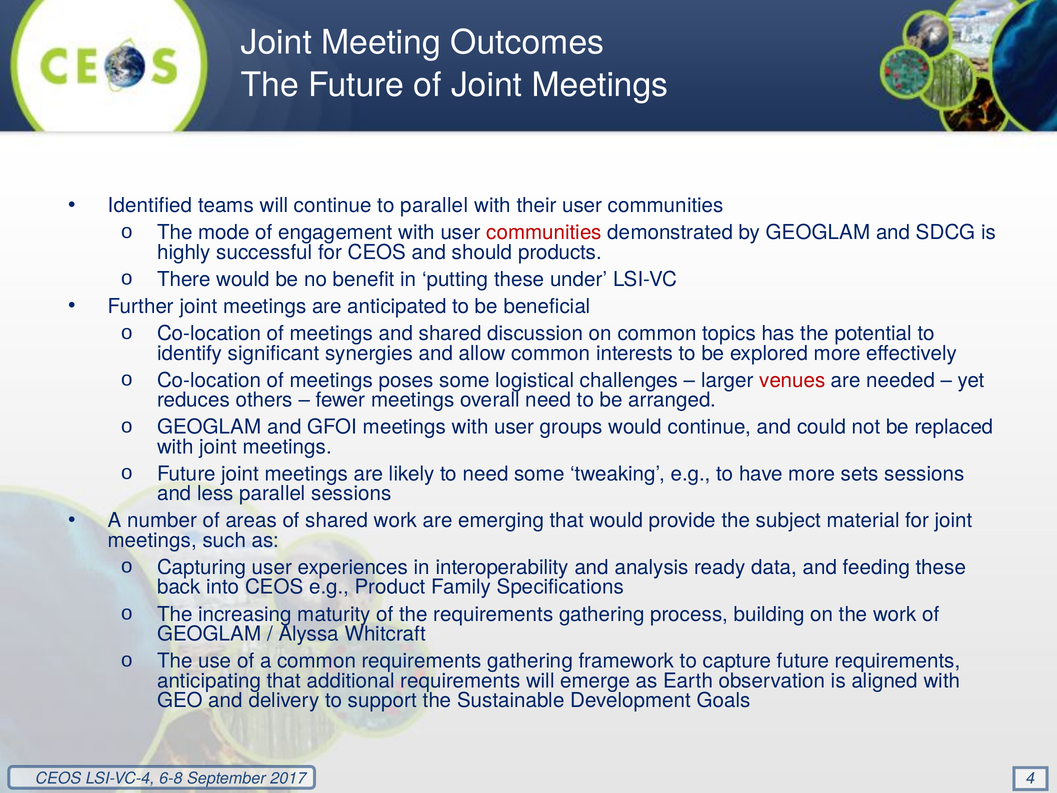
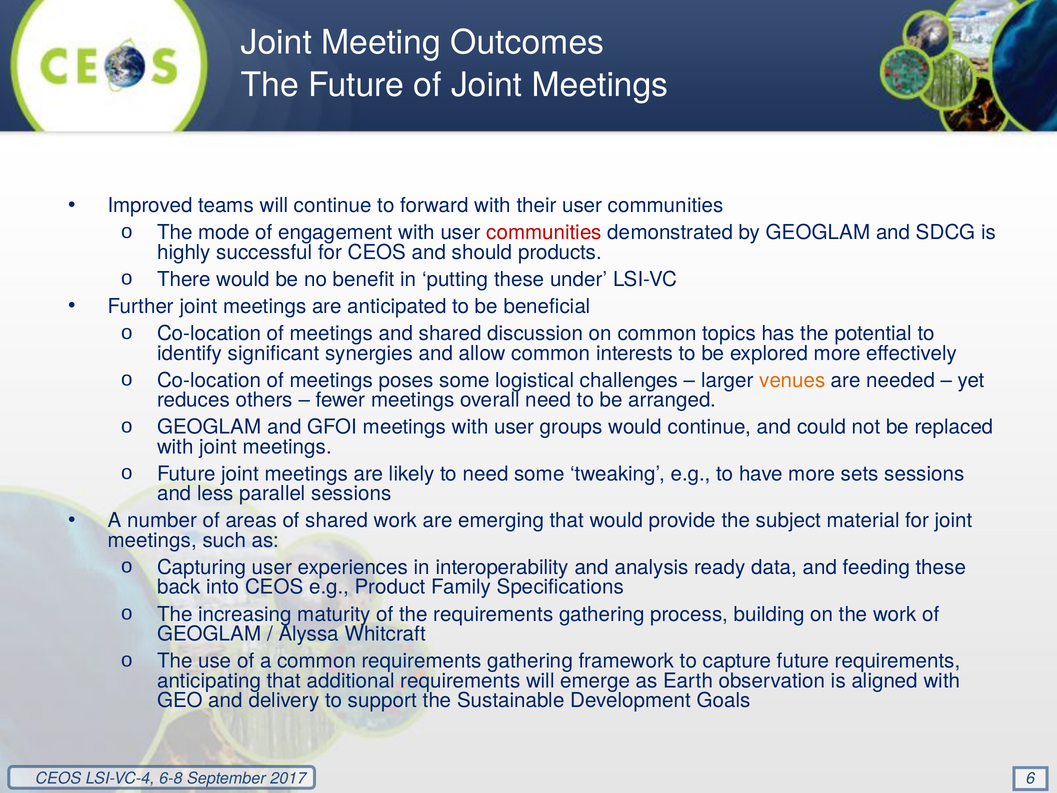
Identified: Identified -> Improved
to parallel: parallel -> forward
venues colour: red -> orange
4: 4 -> 6
